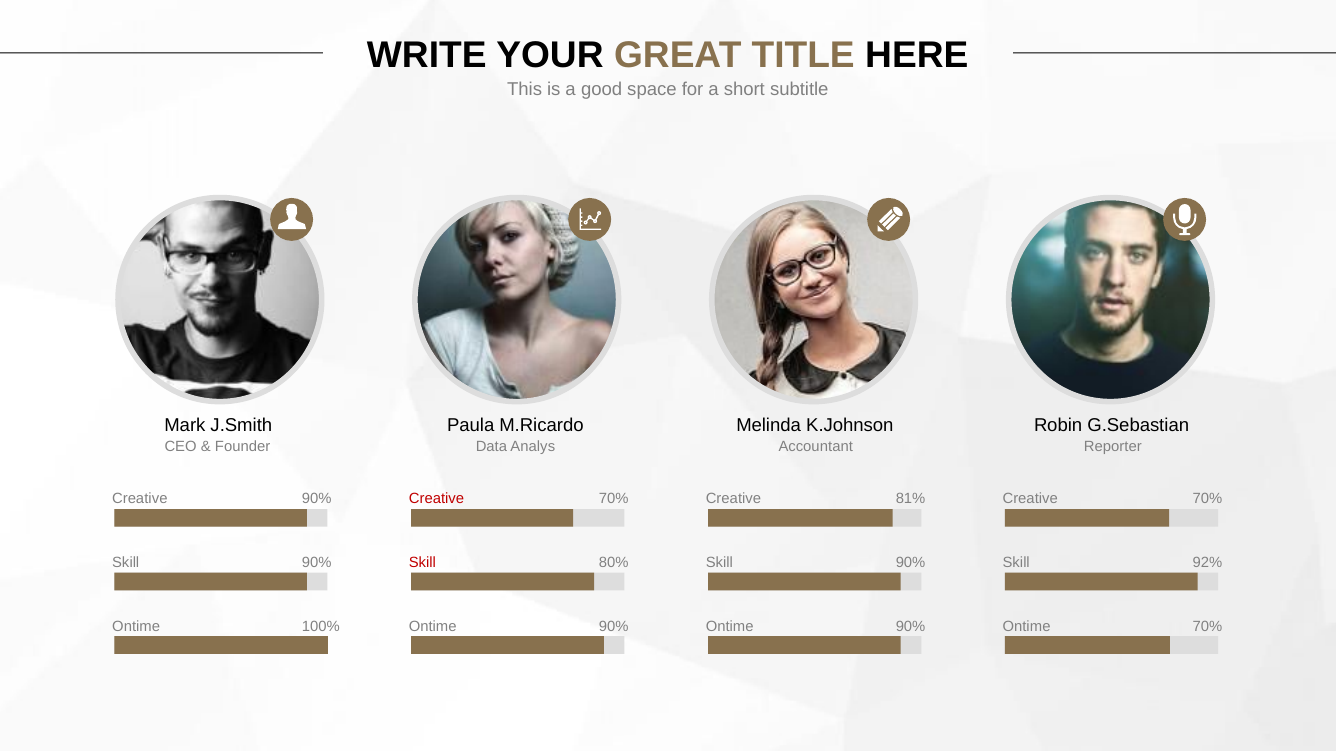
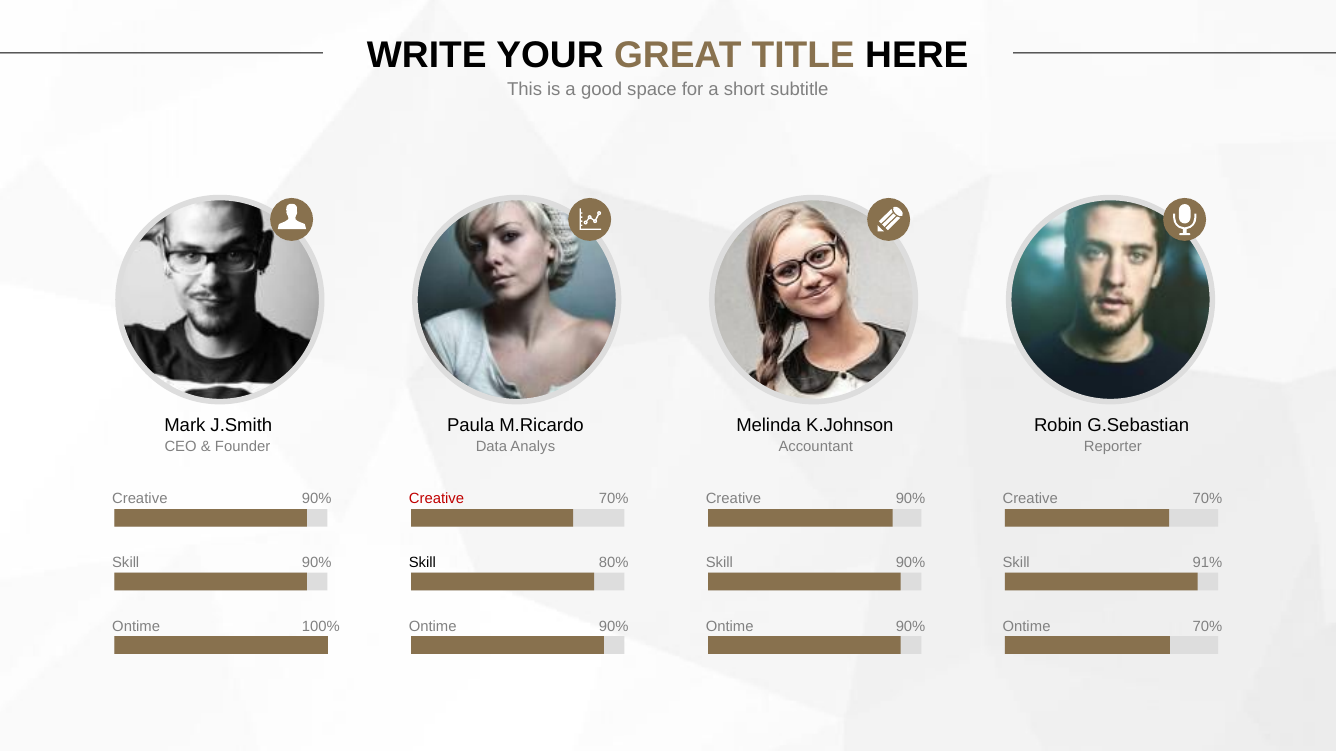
81% at (911, 499): 81% -> 90%
Skill at (422, 563) colour: red -> black
92%: 92% -> 91%
